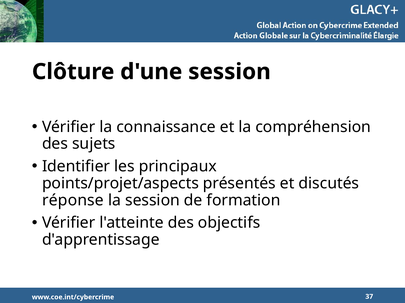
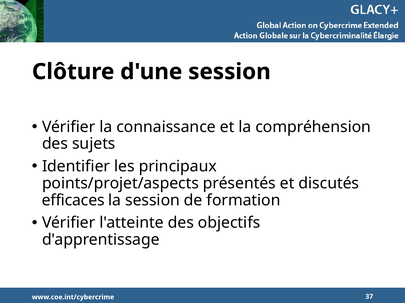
réponse: réponse -> efficaces
